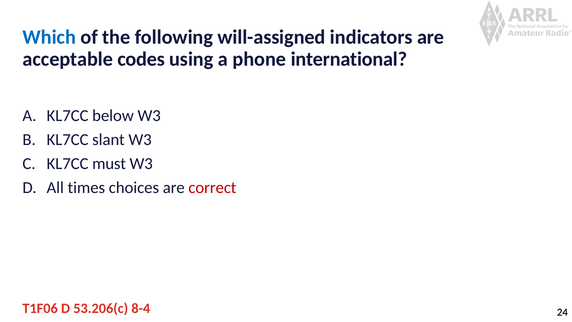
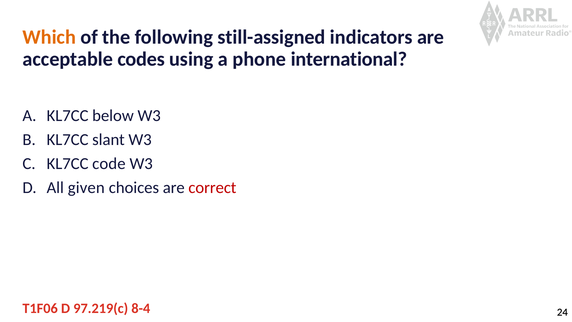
Which colour: blue -> orange
will-assigned: will-assigned -> still-assigned
must: must -> code
times: times -> given
53.206(c: 53.206(c -> 97.219(c
